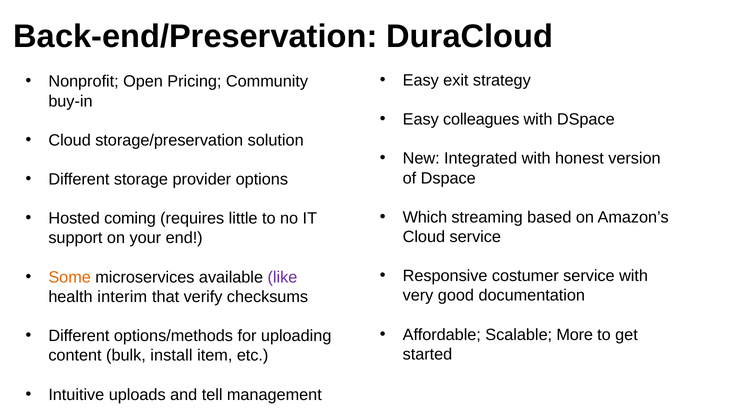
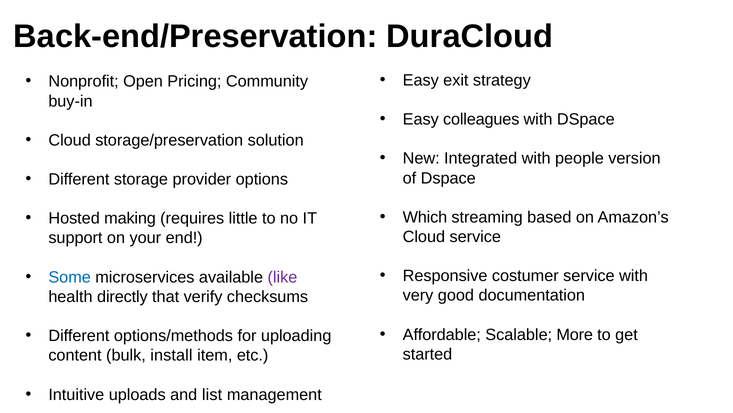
honest: honest -> people
coming: coming -> making
Some colour: orange -> blue
interim: interim -> directly
tell: tell -> list
